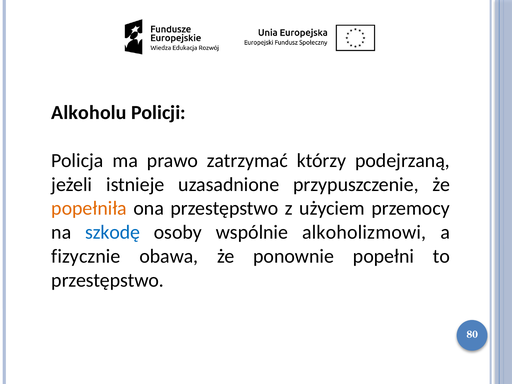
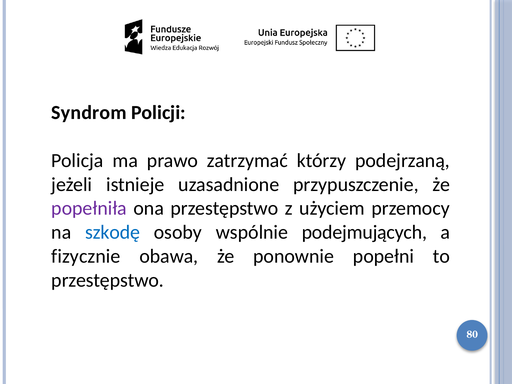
Alkoholu: Alkoholu -> Syndrom
popełniła colour: orange -> purple
alkoholizmowi: alkoholizmowi -> podejmujących
